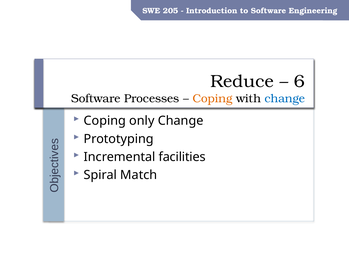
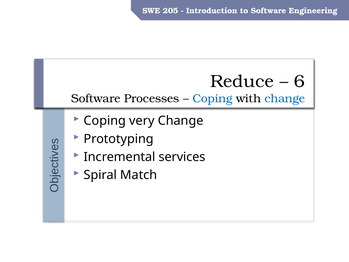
Coping at (212, 98) colour: orange -> blue
only: only -> very
facilities: facilities -> services
